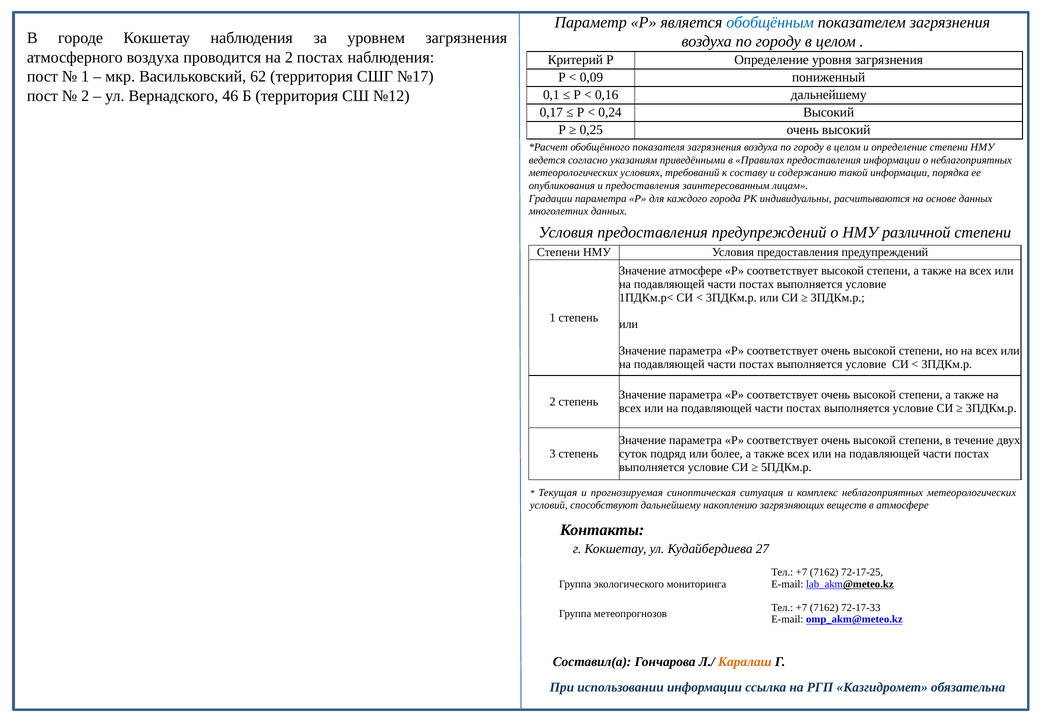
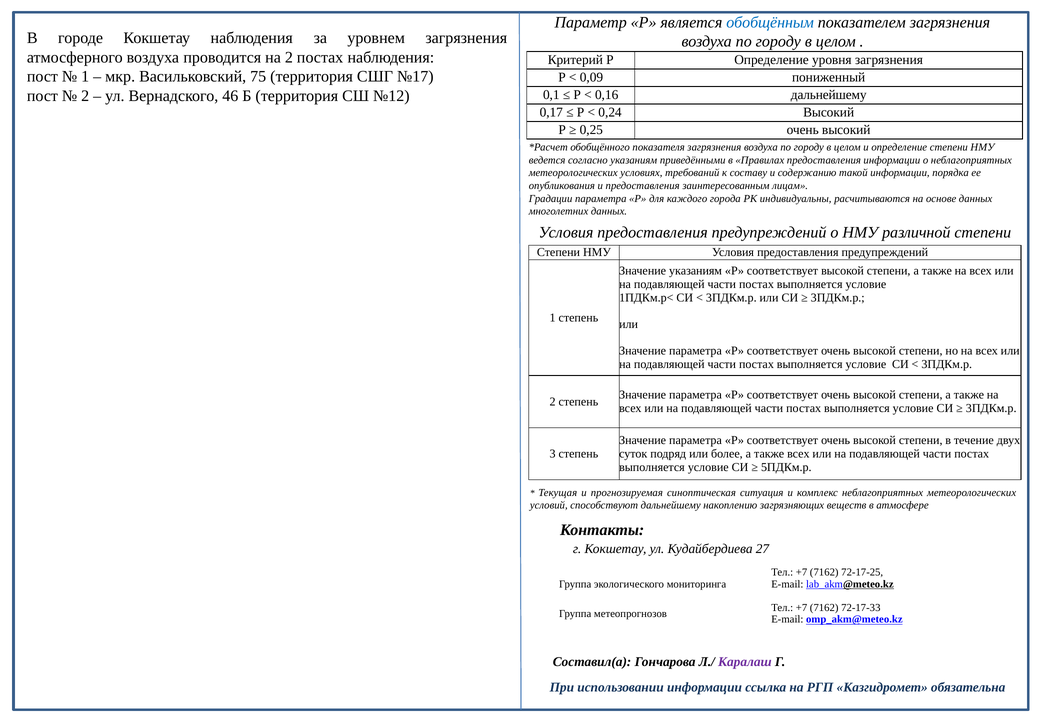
62: 62 -> 75
Значение атмосфере: атмосфере -> указаниям
Каралаш colour: orange -> purple
